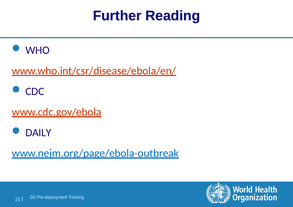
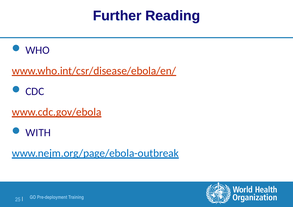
DAILY: DAILY -> WITH
